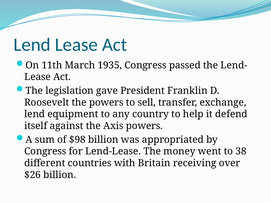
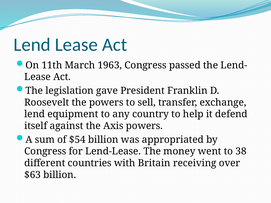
1935: 1935 -> 1963
$98: $98 -> $54
$26: $26 -> $63
